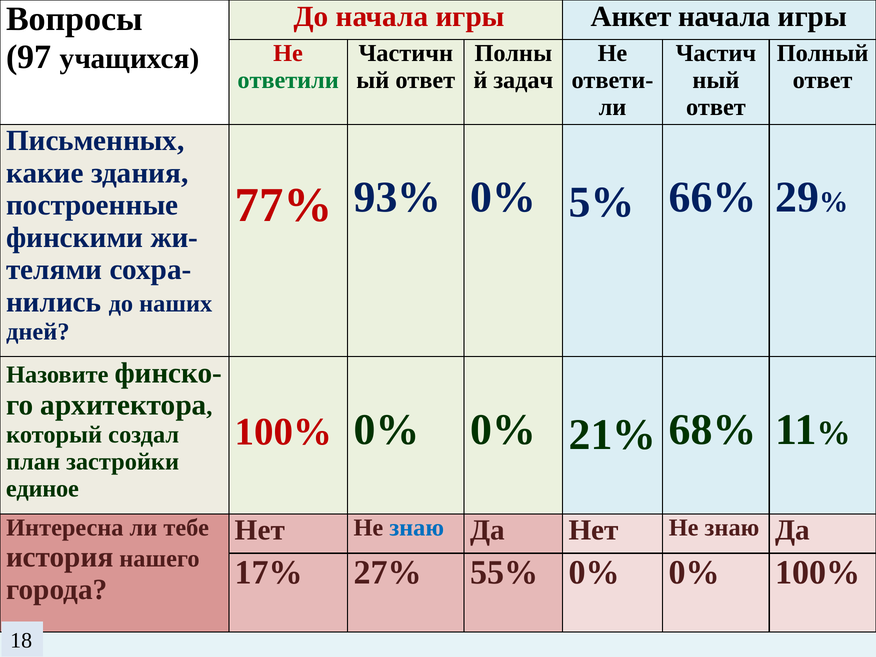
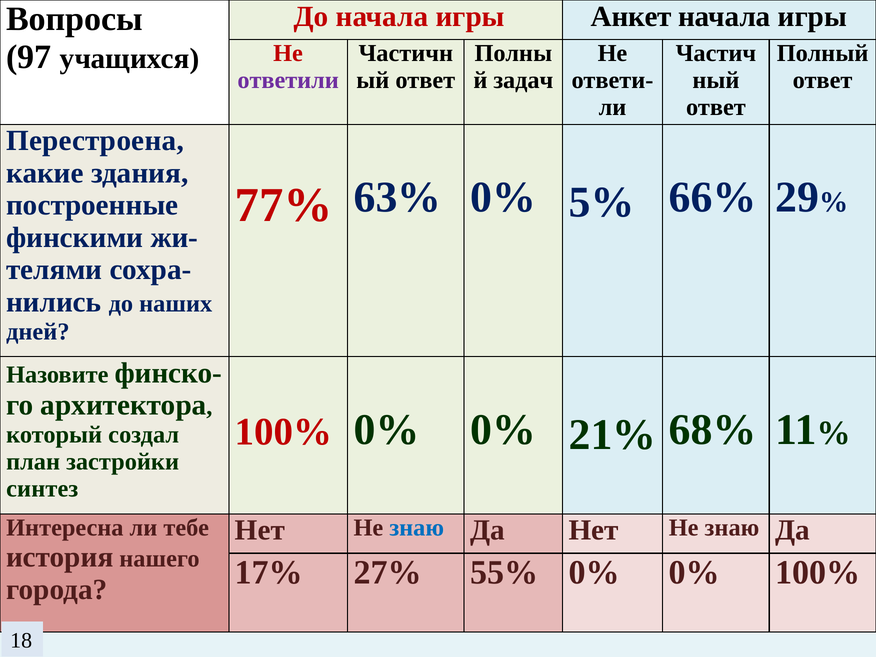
ответили colour: green -> purple
Письменных: Письменных -> Перестроена
93%: 93% -> 63%
единое: единое -> синтез
